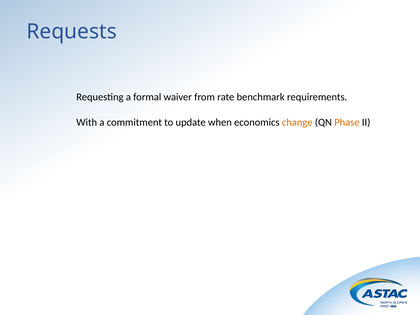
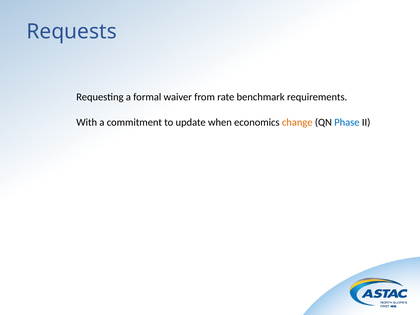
Phase colour: orange -> blue
